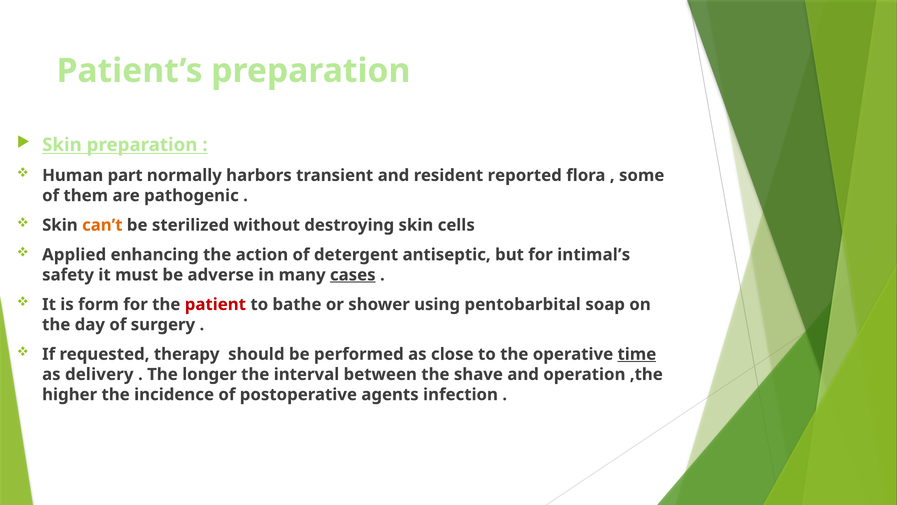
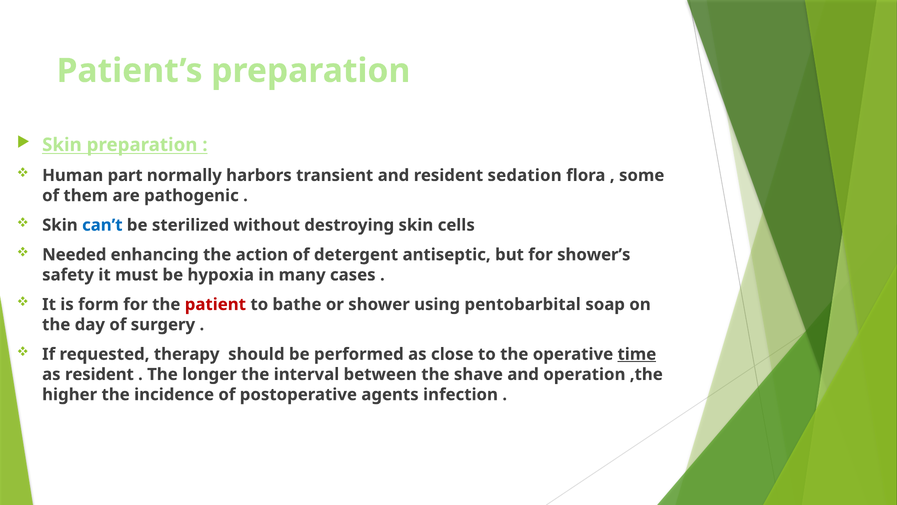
reported: reported -> sedation
can’t colour: orange -> blue
Applied: Applied -> Needed
intimal’s: intimal’s -> shower’s
adverse: adverse -> hypoxia
cases underline: present -> none
as delivery: delivery -> resident
